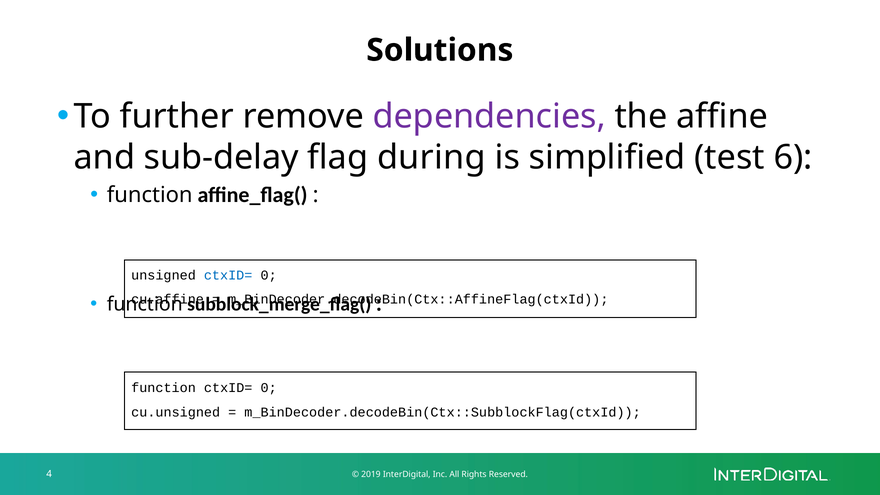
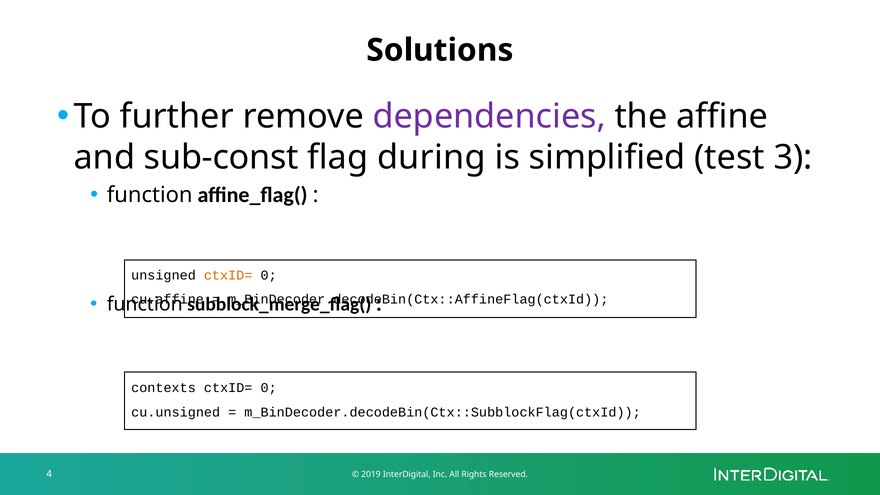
sub-delay: sub-delay -> sub-const
6: 6 -> 3
ctxID= at (228, 276) colour: blue -> orange
function at (164, 388): function -> contexts
